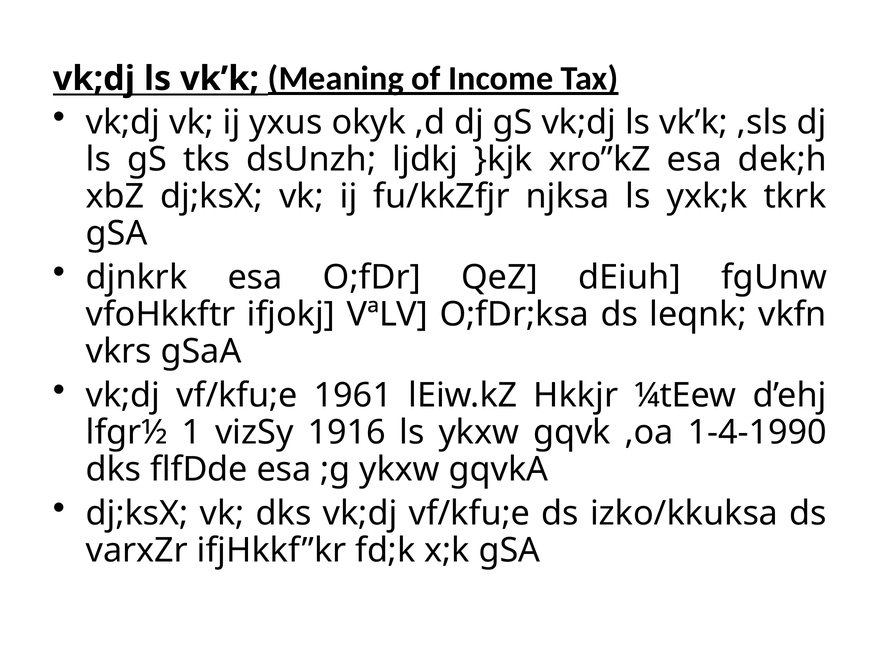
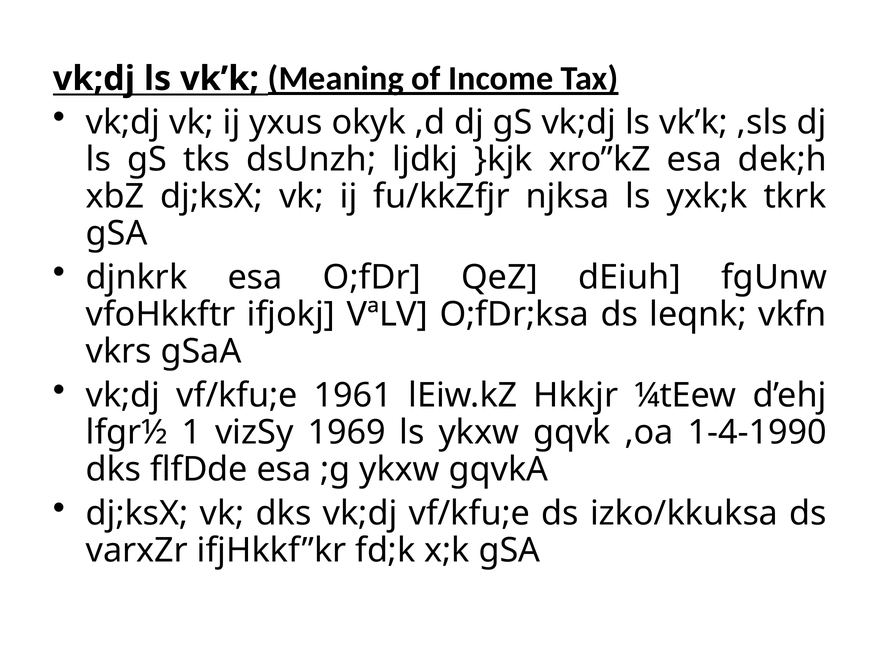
1916: 1916 -> 1969
